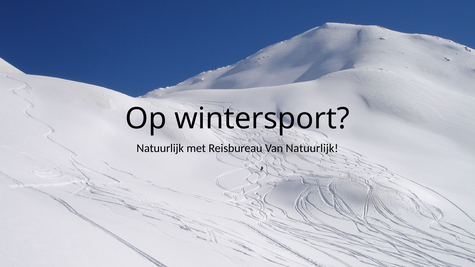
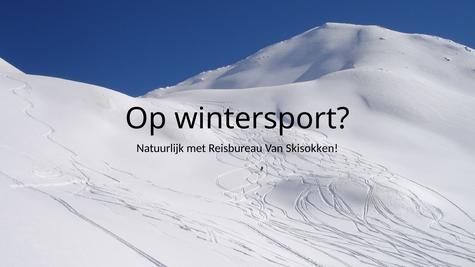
Van Natuurlijk: Natuurlijk -> Skisokken
